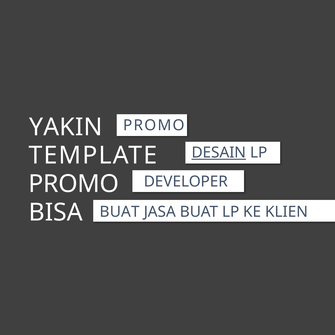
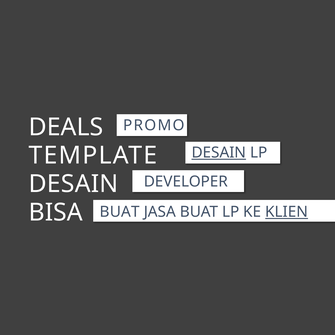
YAKIN: YAKIN -> DEALS
PROMO at (74, 184): PROMO -> DESAIN
KLIEN underline: none -> present
